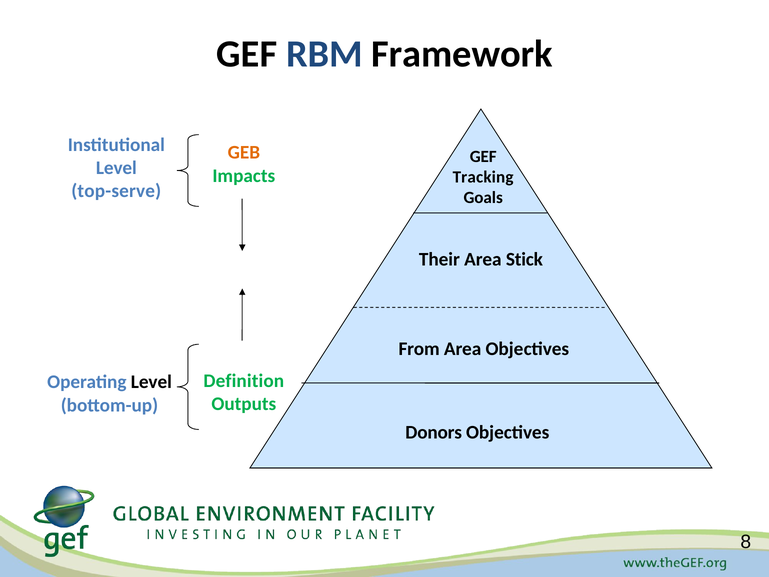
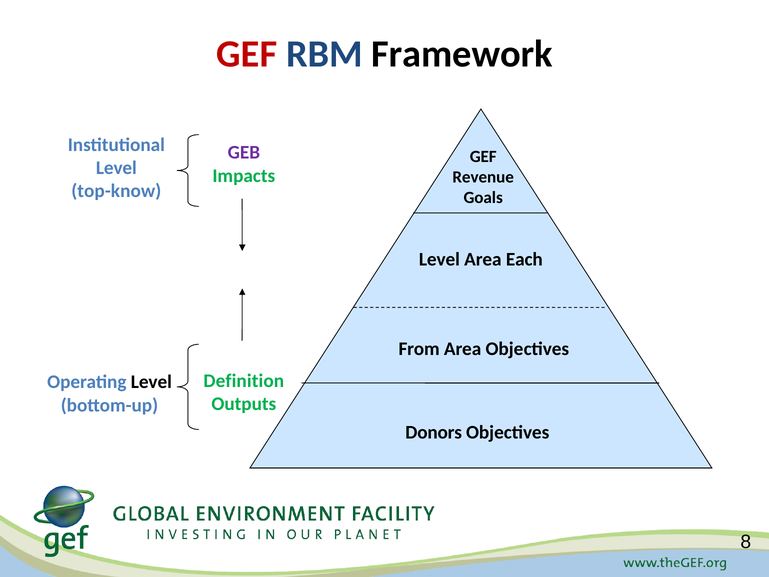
GEF at (247, 54) colour: black -> red
GEB colour: orange -> purple
Tracking: Tracking -> Revenue
top-serve: top-serve -> top-know
Their at (439, 259): Their -> Level
Stick: Stick -> Each
